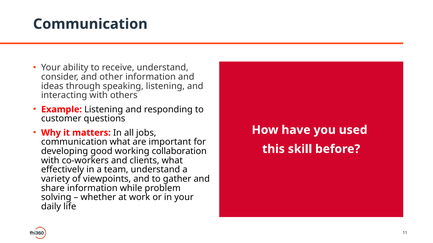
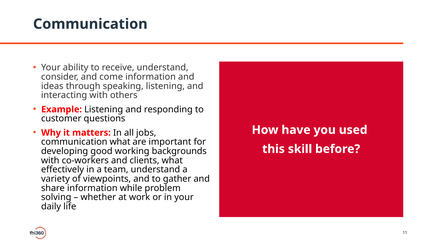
other: other -> come
collaboration: collaboration -> backgrounds
